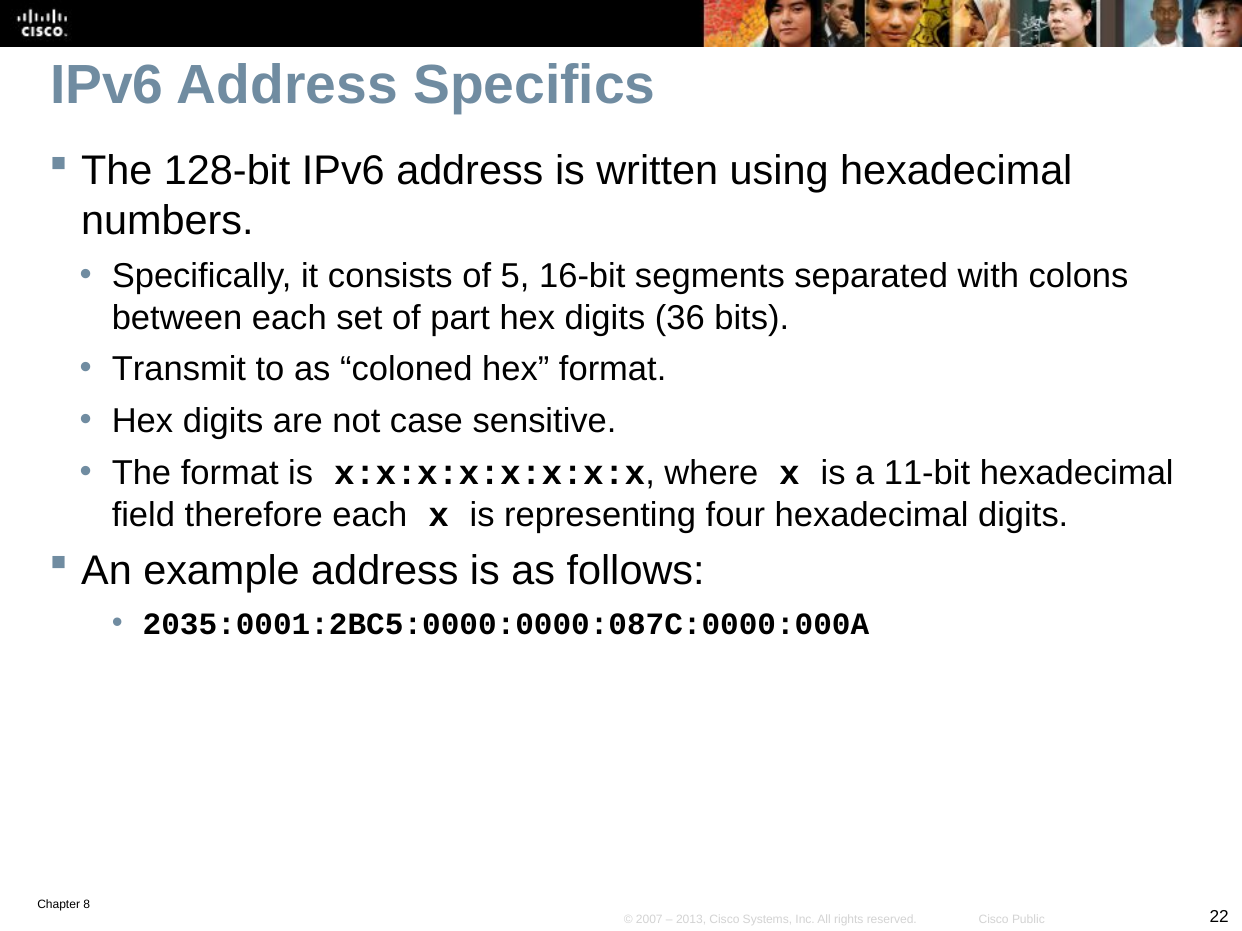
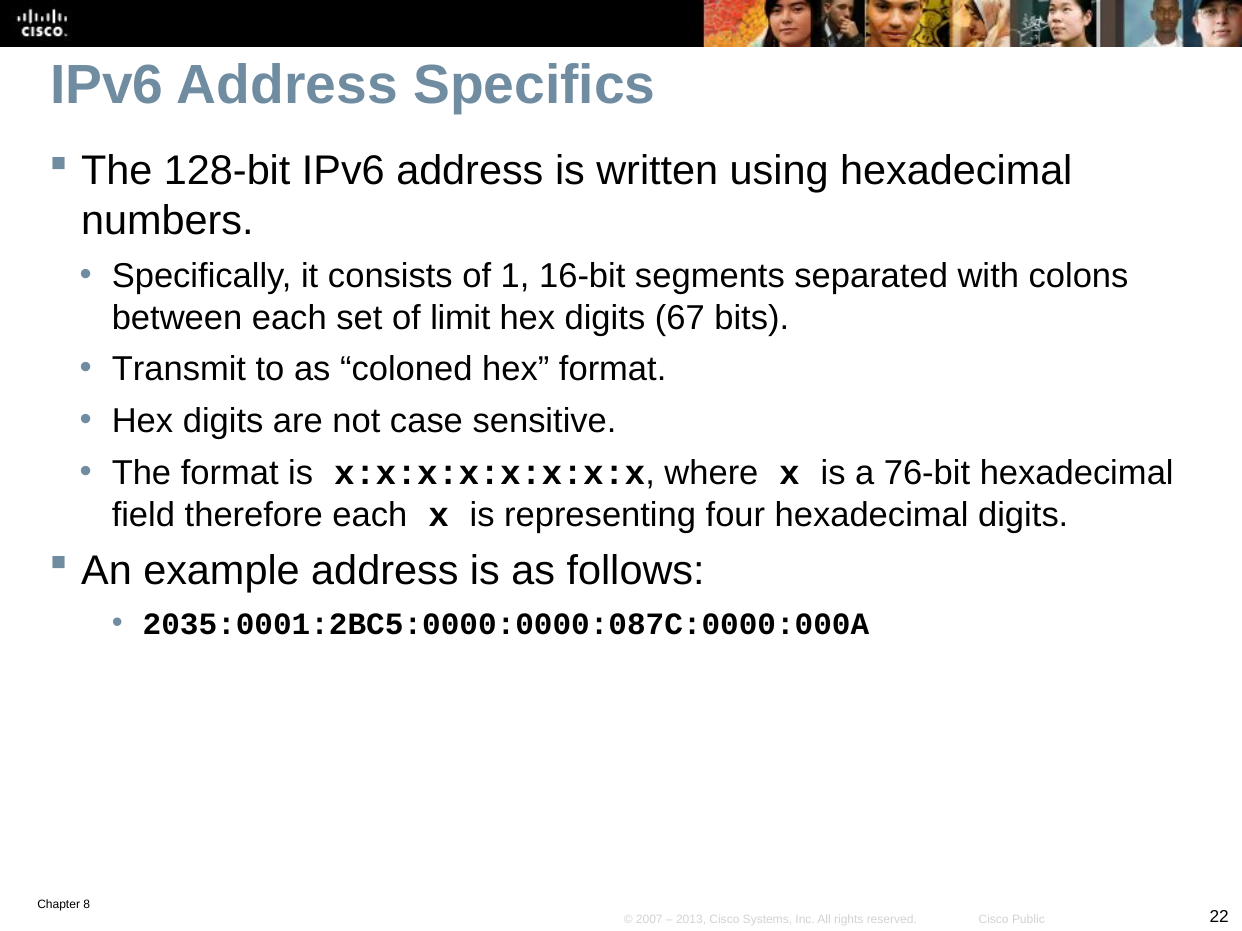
5: 5 -> 1
part: part -> limit
36: 36 -> 67
11-bit: 11-bit -> 76-bit
